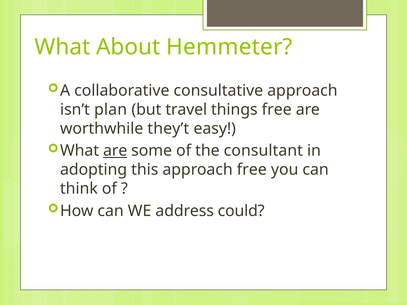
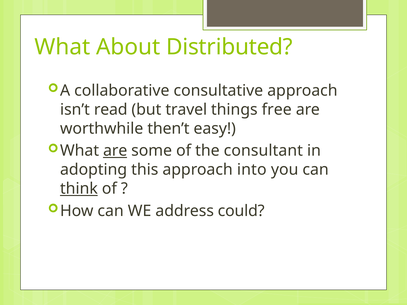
Hemmeter: Hemmeter -> Distributed
plan: plan -> read
they’t: they’t -> then’t
approach free: free -> into
think underline: none -> present
